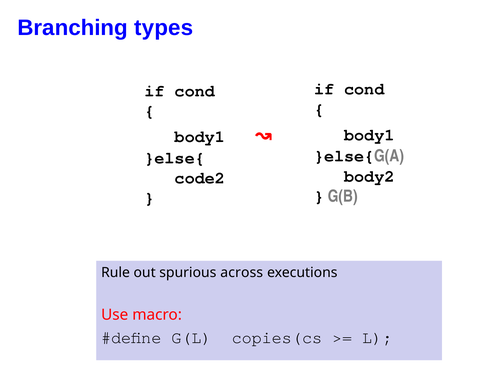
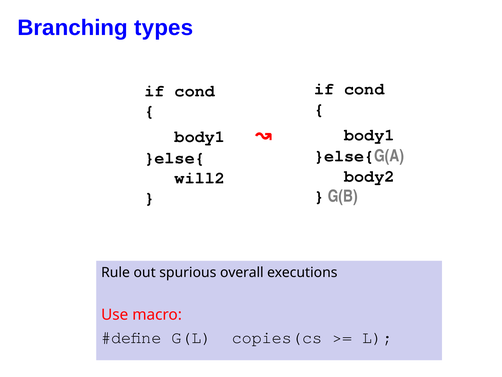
code2: code2 -> will2
across: across -> overall
